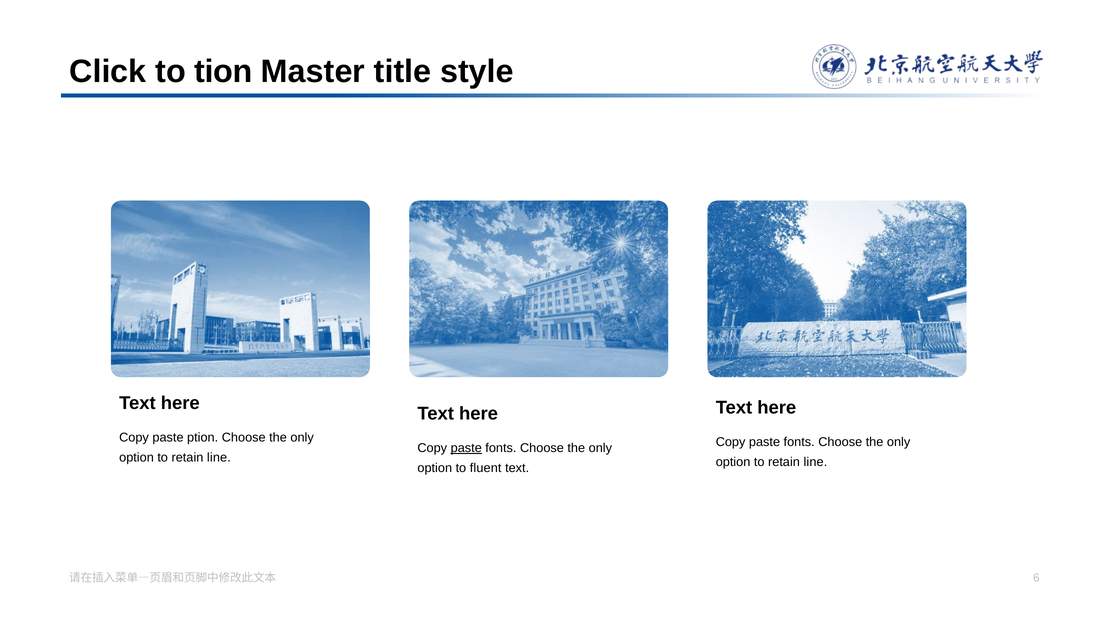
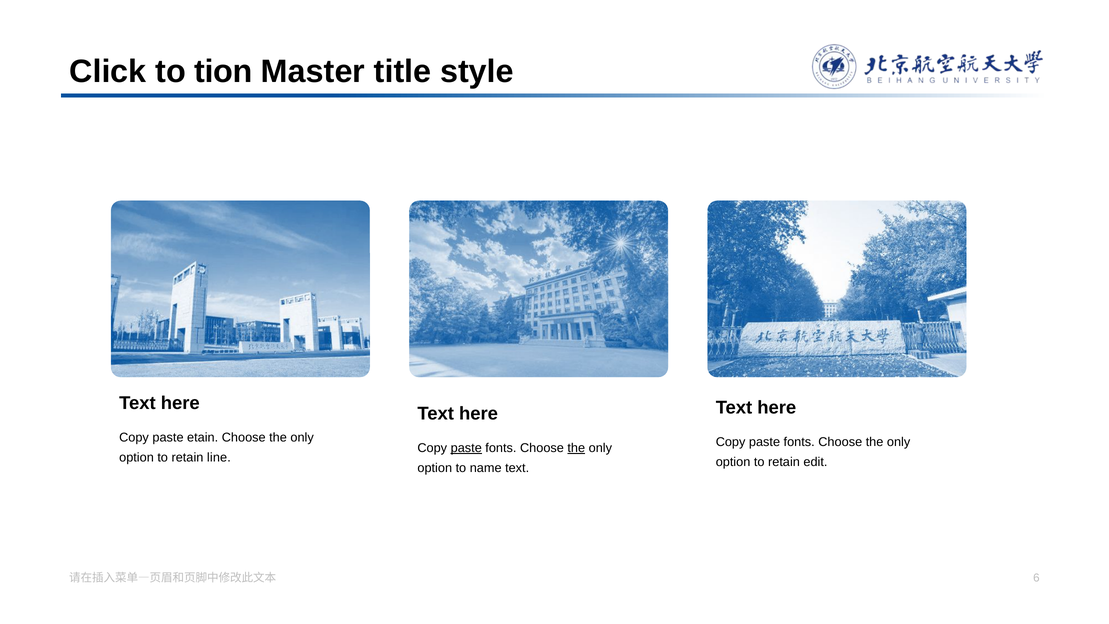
ption: ption -> etain
the at (576, 448) underline: none -> present
line at (815, 462): line -> edit
fluent: fluent -> name
